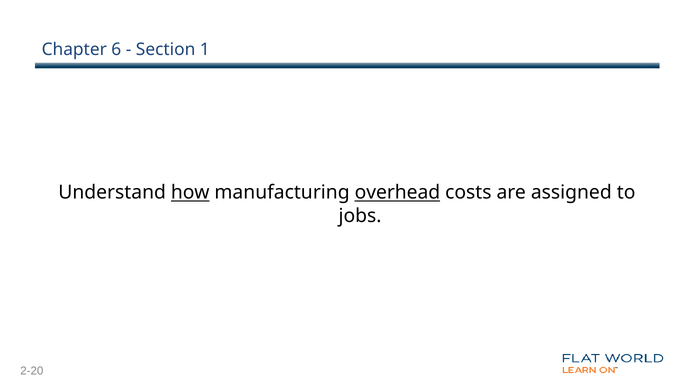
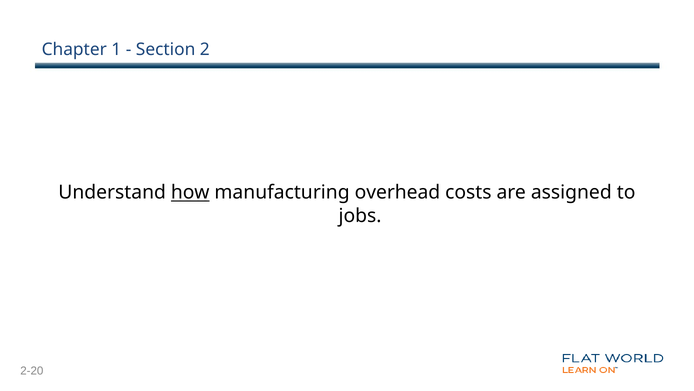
6: 6 -> 1
1: 1 -> 2
overhead underline: present -> none
